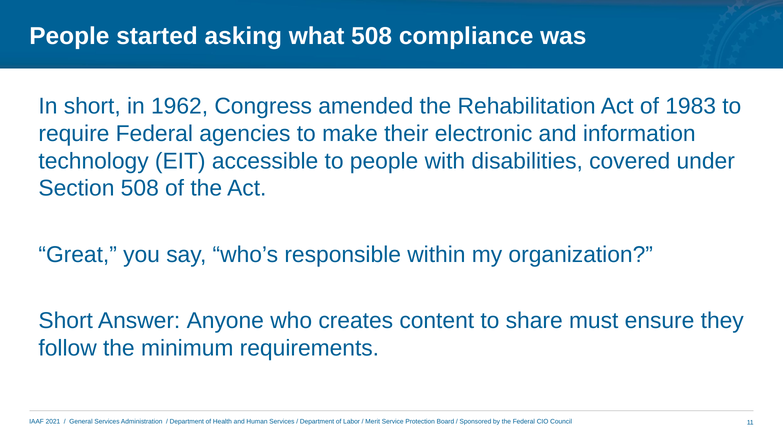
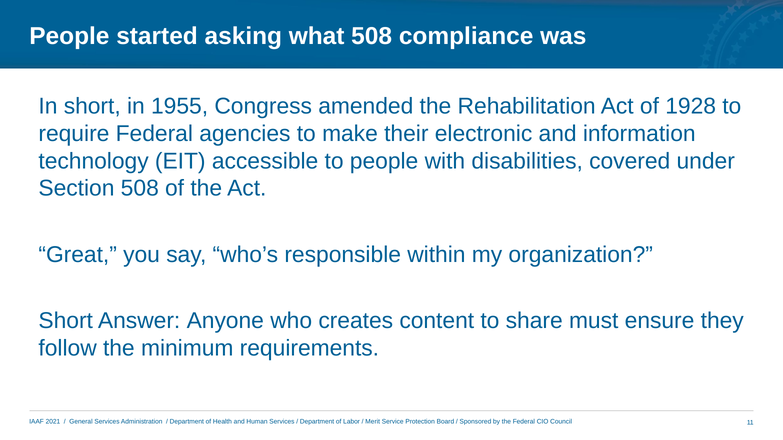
1962: 1962 -> 1955
1983: 1983 -> 1928
